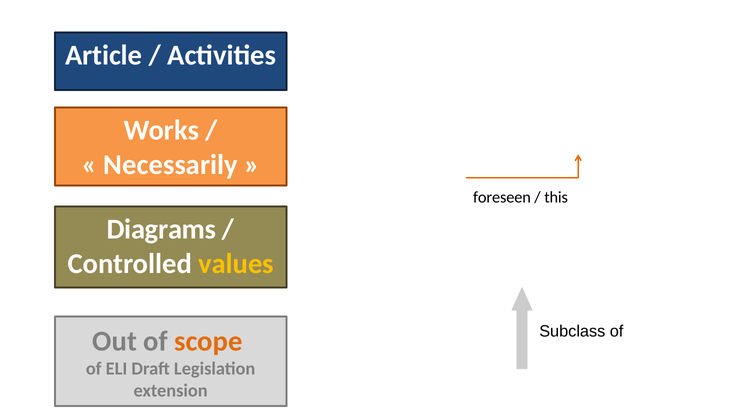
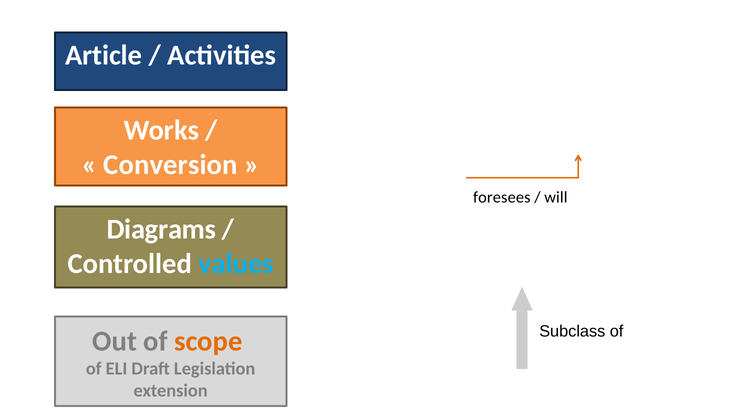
Necessarily: Necessarily -> Conversion
foreseen: foreseen -> foresees
this: this -> will
values colour: yellow -> light blue
